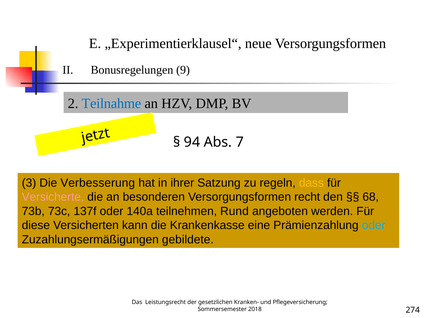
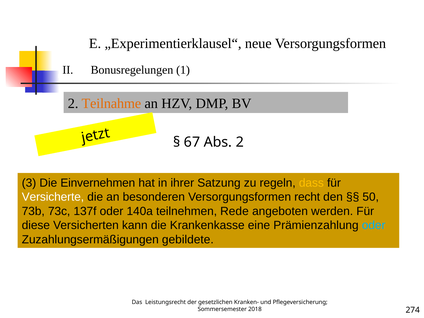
9: 9 -> 1
Teilnahme colour: blue -> orange
94: 94 -> 67
Abs 7: 7 -> 2
Verbesserung: Verbesserung -> Einvernehmen
Versicherte colour: pink -> white
68: 68 -> 50
Rund: Rund -> Rede
